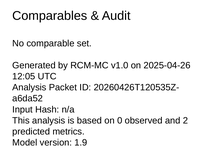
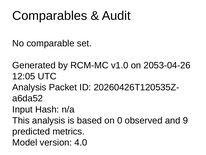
2025-04-26: 2025-04-26 -> 2053-04-26
2: 2 -> 9
1.9: 1.9 -> 4.0
